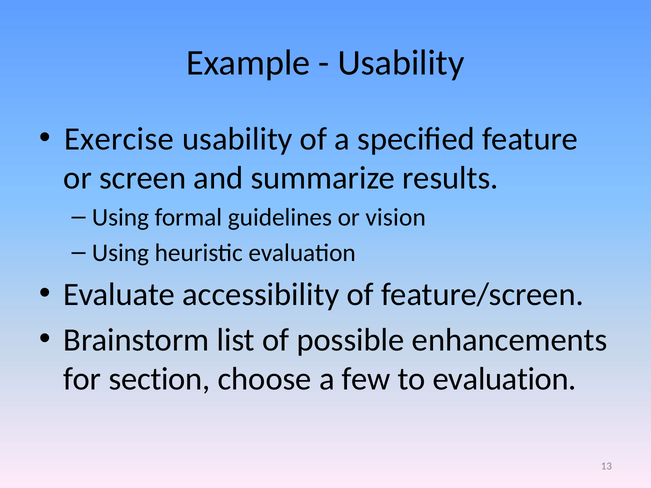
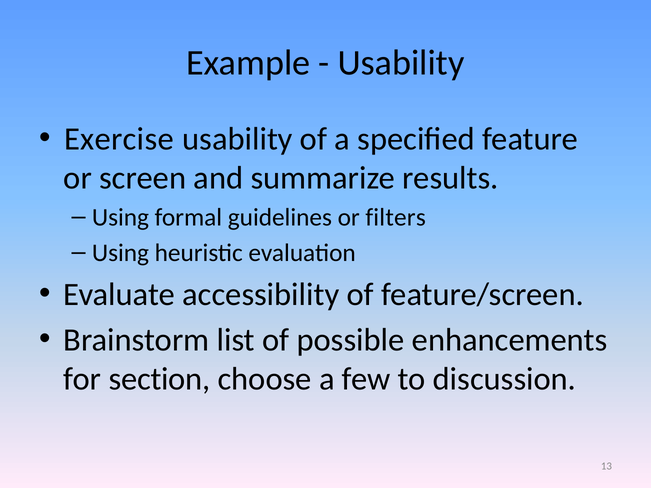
vision: vision -> filters
to evaluation: evaluation -> discussion
